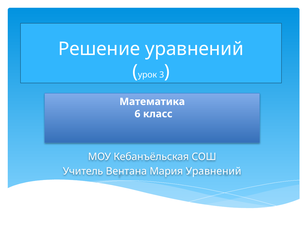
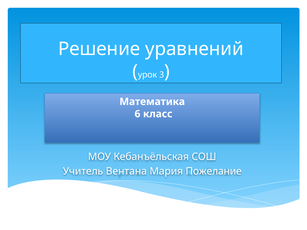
Мария Уравнений: Уравнений -> Пожелание
